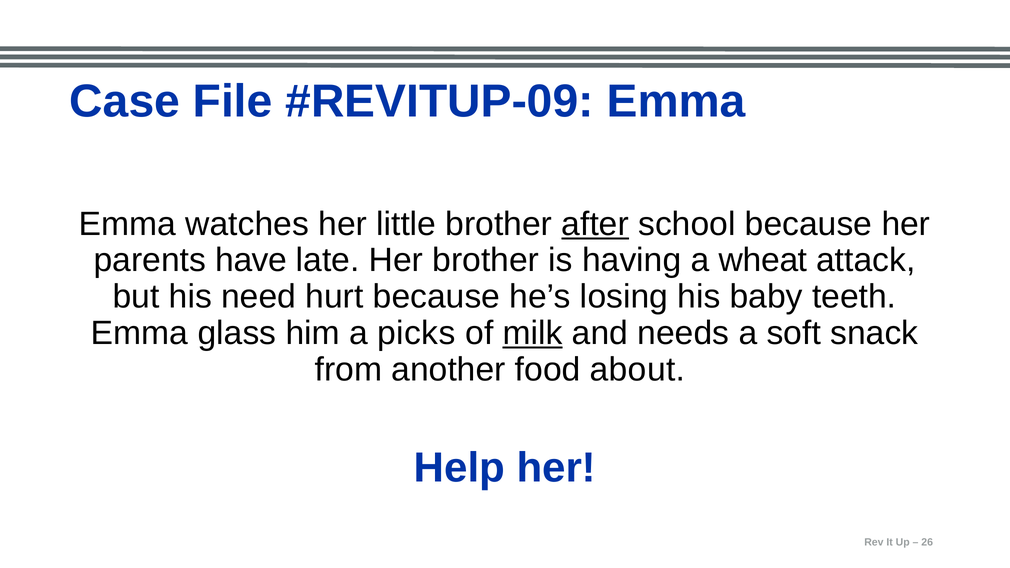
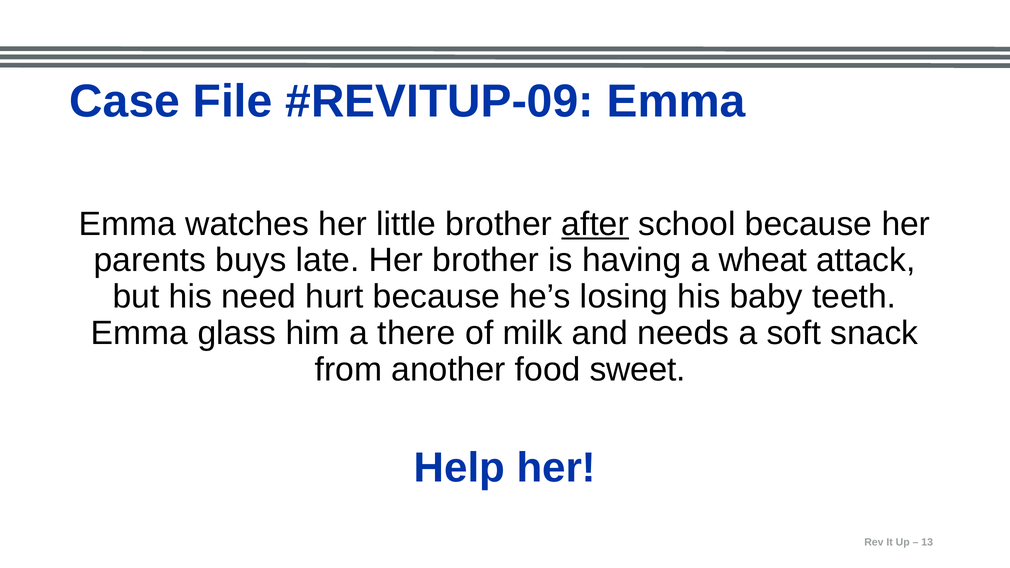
have: have -> buys
picks: picks -> there
milk underline: present -> none
about: about -> sweet
26: 26 -> 13
